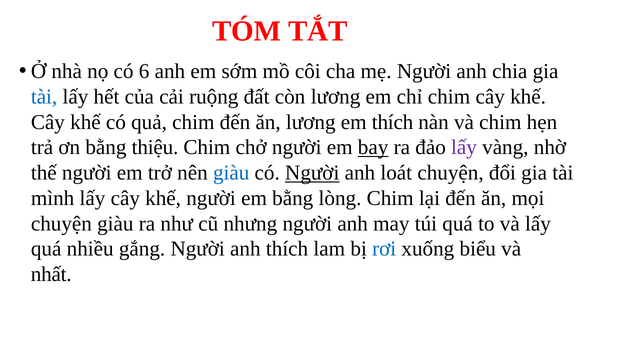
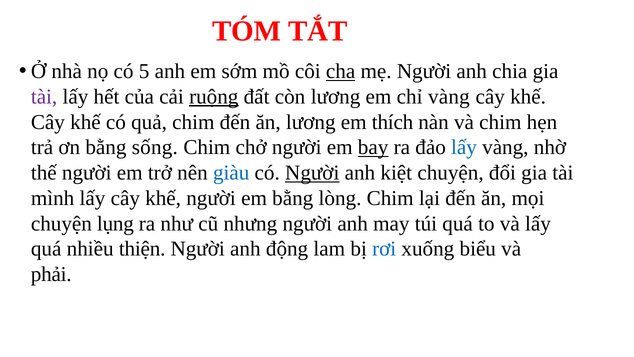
6: 6 -> 5
cha underline: none -> present
tài at (44, 97) colour: blue -> purple
ruộng underline: none -> present
chỉ chim: chim -> vàng
thiệu: thiệu -> sống
lấy at (464, 147) colour: purple -> blue
loát: loát -> kiệt
chuyện giàu: giàu -> lụng
gắng: gắng -> thiện
anh thích: thích -> động
nhất: nhất -> phải
